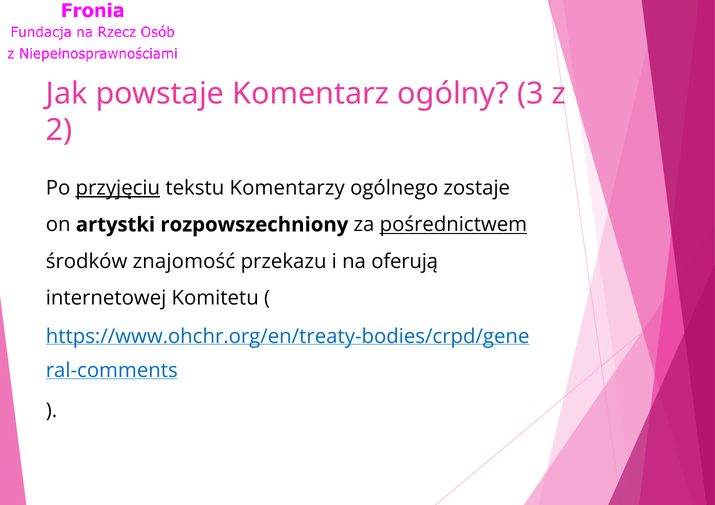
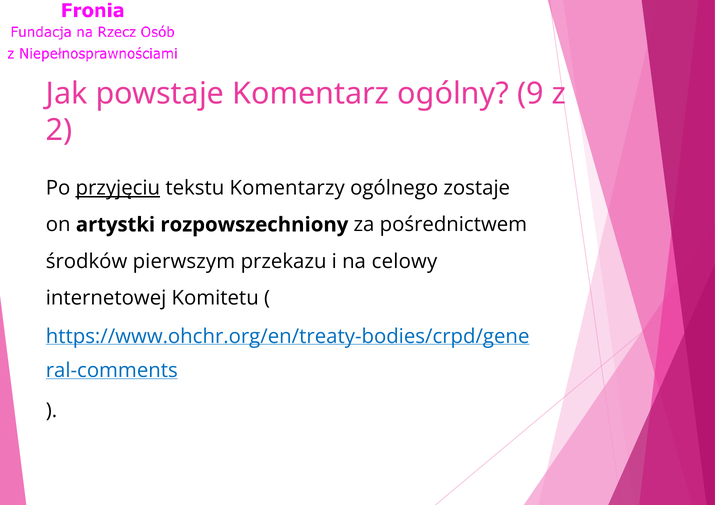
3: 3 -> 9
pośrednictwem underline: present -> none
znajomość: znajomość -> pierwszym
oferują: oferują -> celowy
